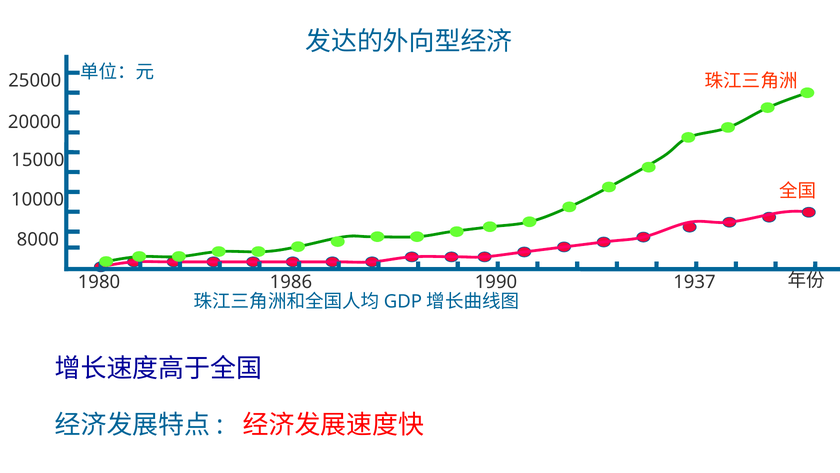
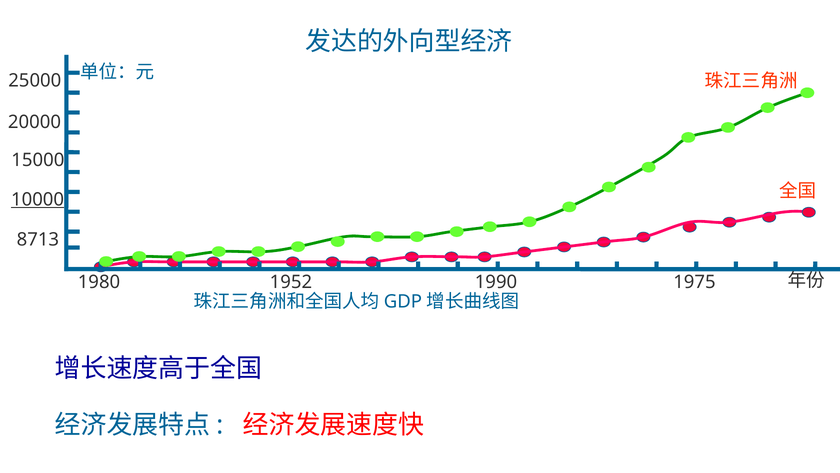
10000 underline: none -> present
8000: 8000 -> 8713
1986: 1986 -> 1952
1937: 1937 -> 1975
